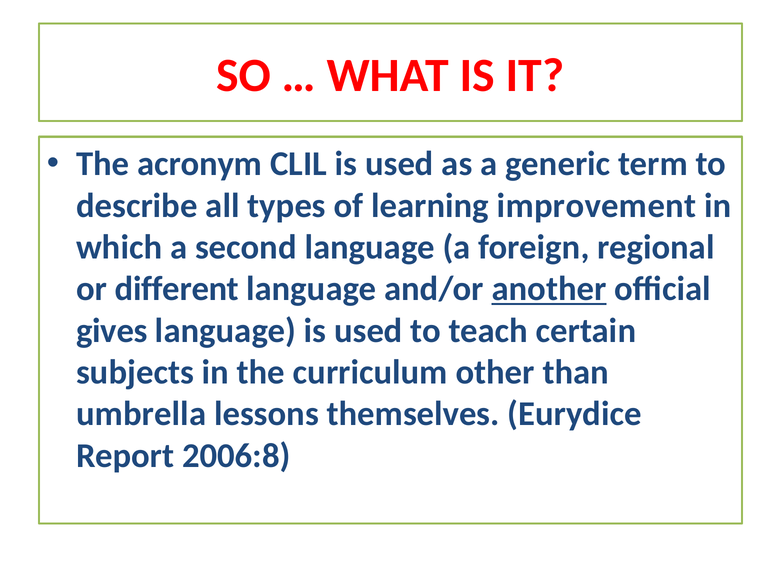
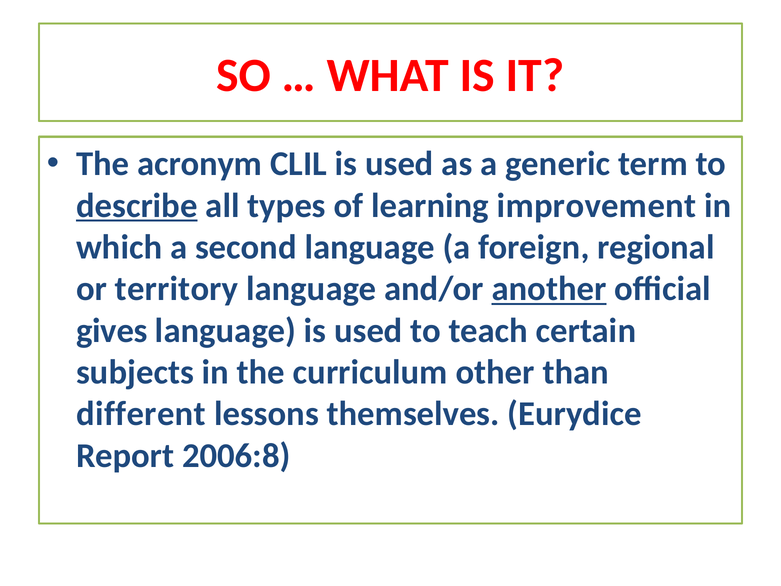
describe underline: none -> present
different: different -> territory
umbrella: umbrella -> different
